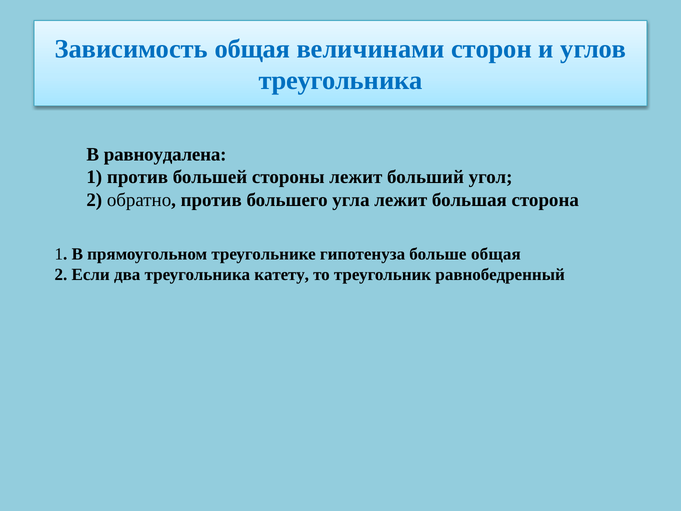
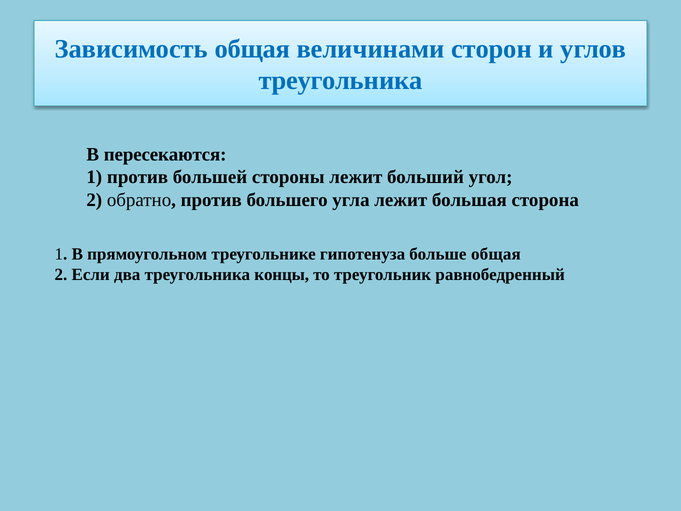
равноудалена: равноудалена -> пересекаются
катету: катету -> концы
